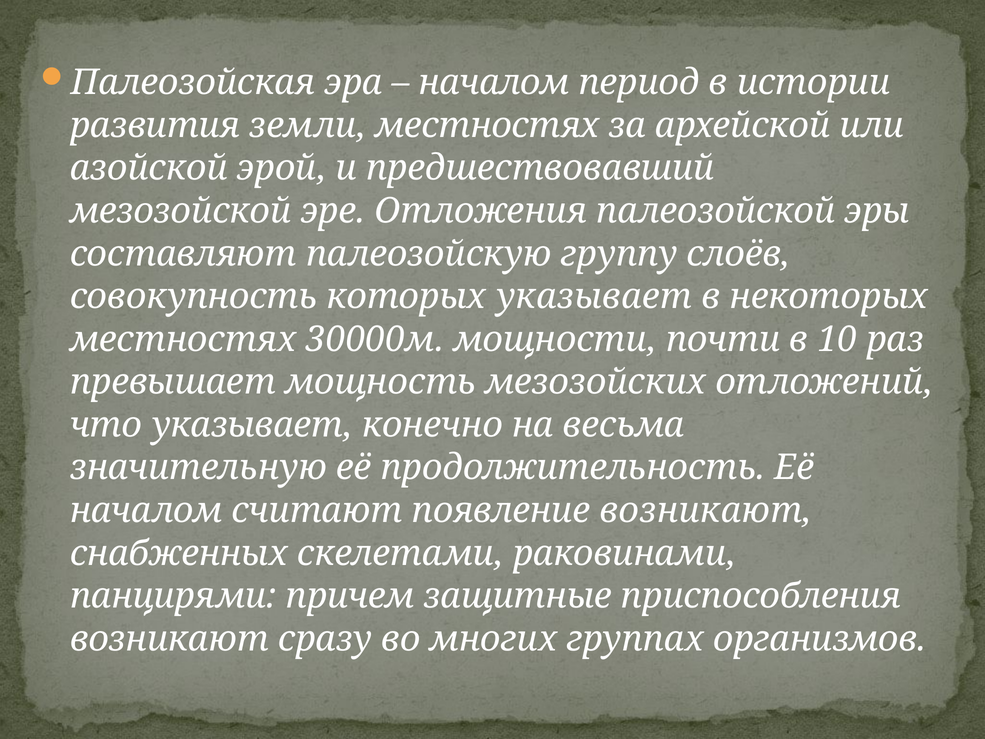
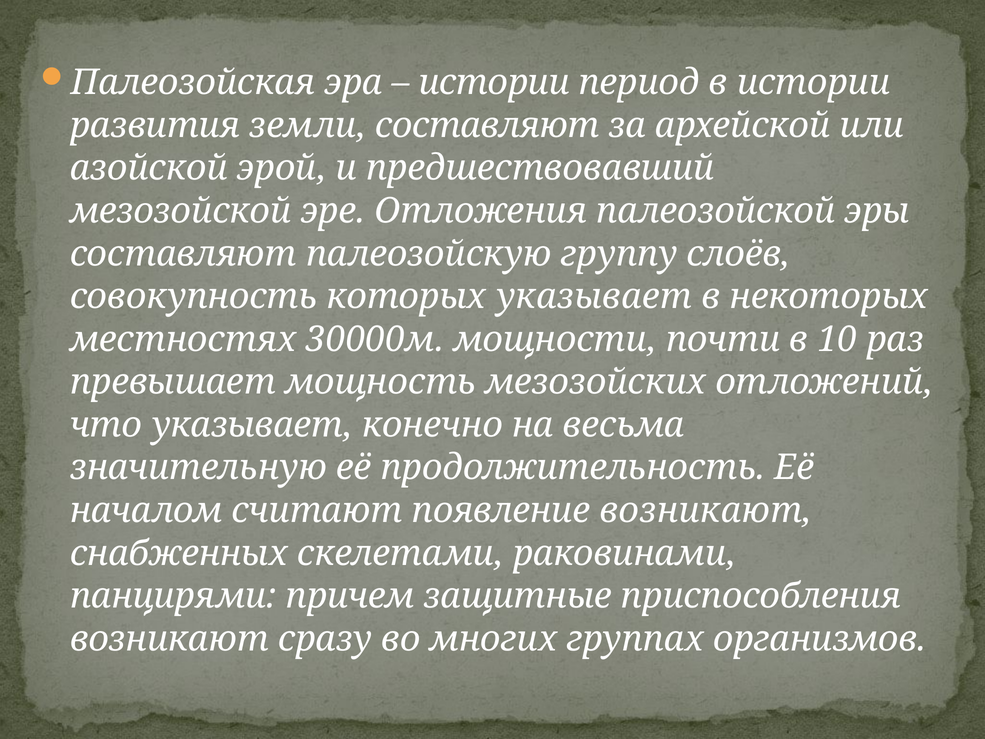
началом at (494, 83): началом -> истории
земли местностях: местностях -> составляют
